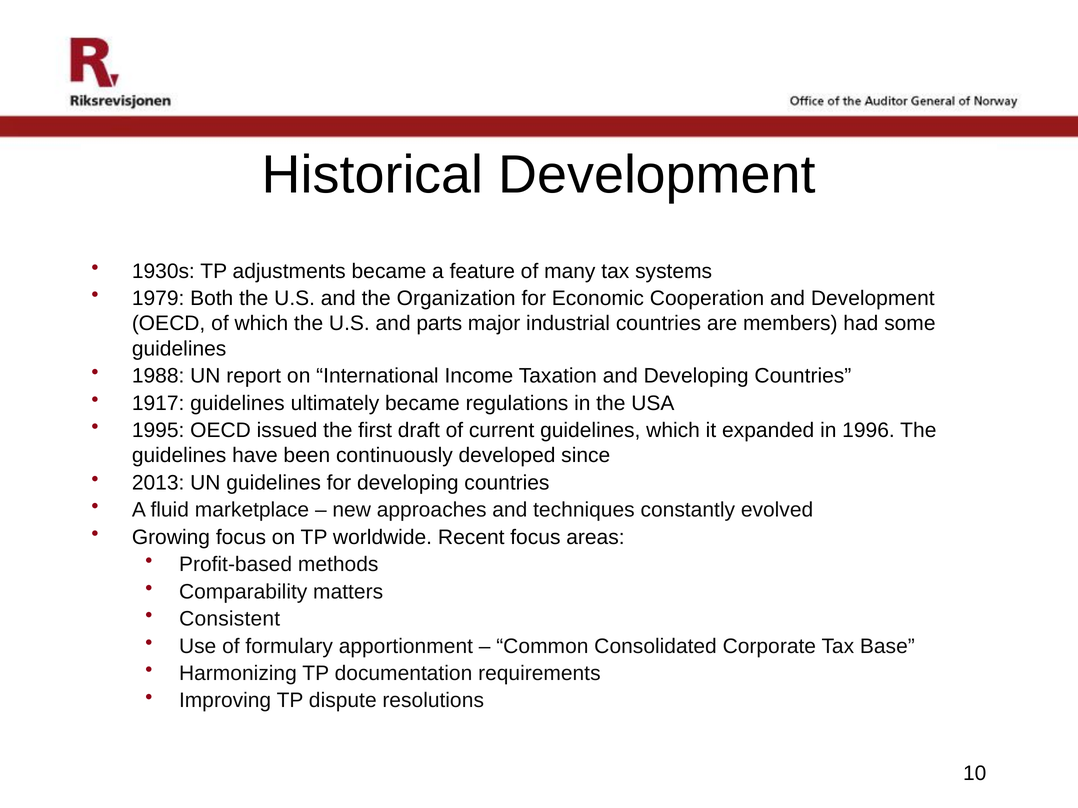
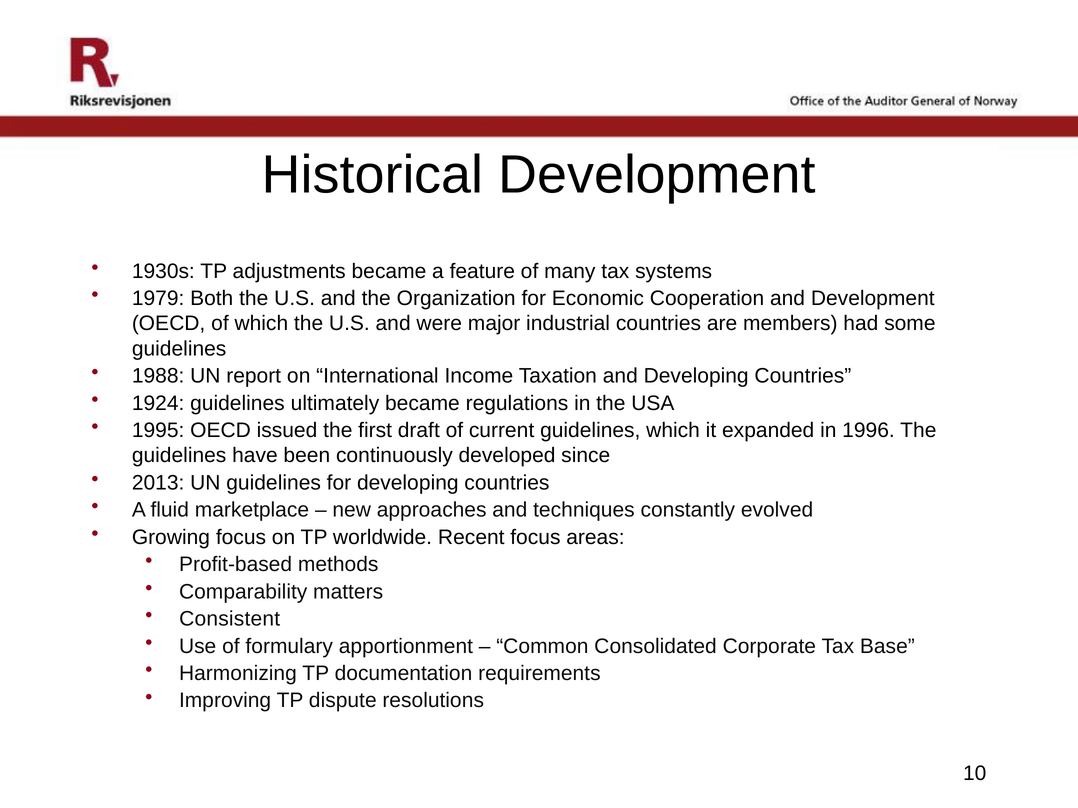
parts: parts -> were
1917: 1917 -> 1924
